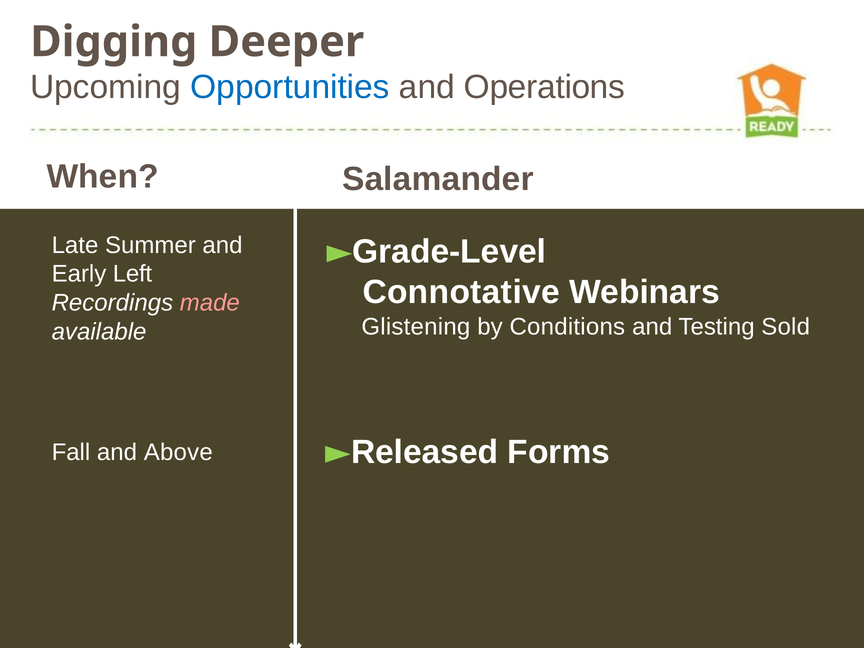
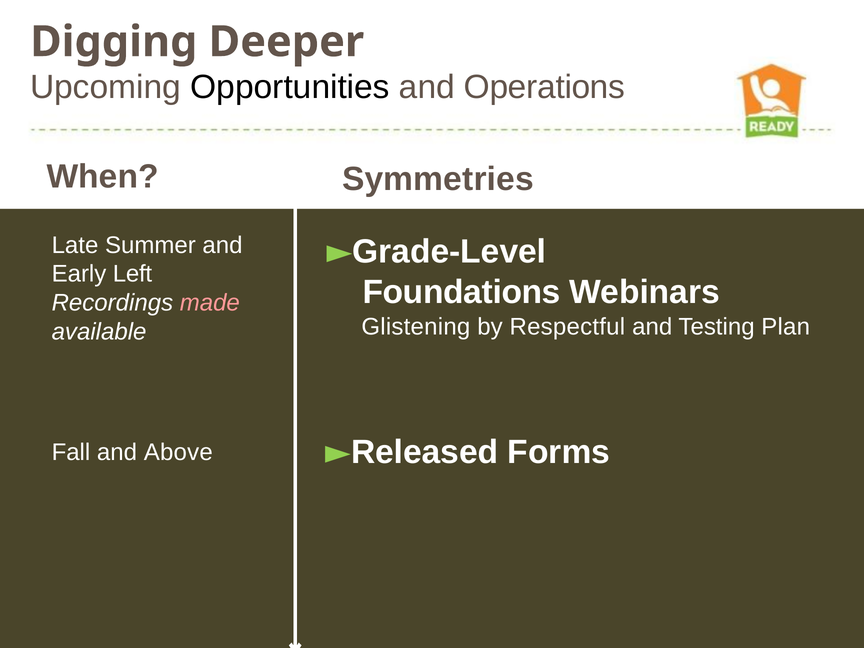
Opportunities colour: blue -> black
Salamander: Salamander -> Symmetries
Connotative: Connotative -> Foundations
Conditions: Conditions -> Respectful
Sold: Sold -> Plan
